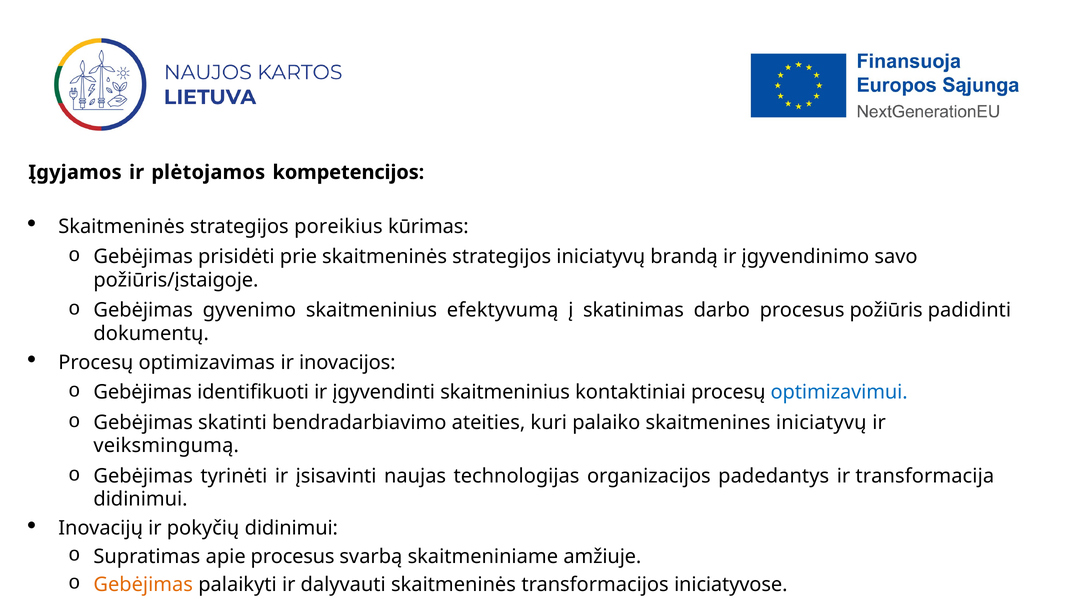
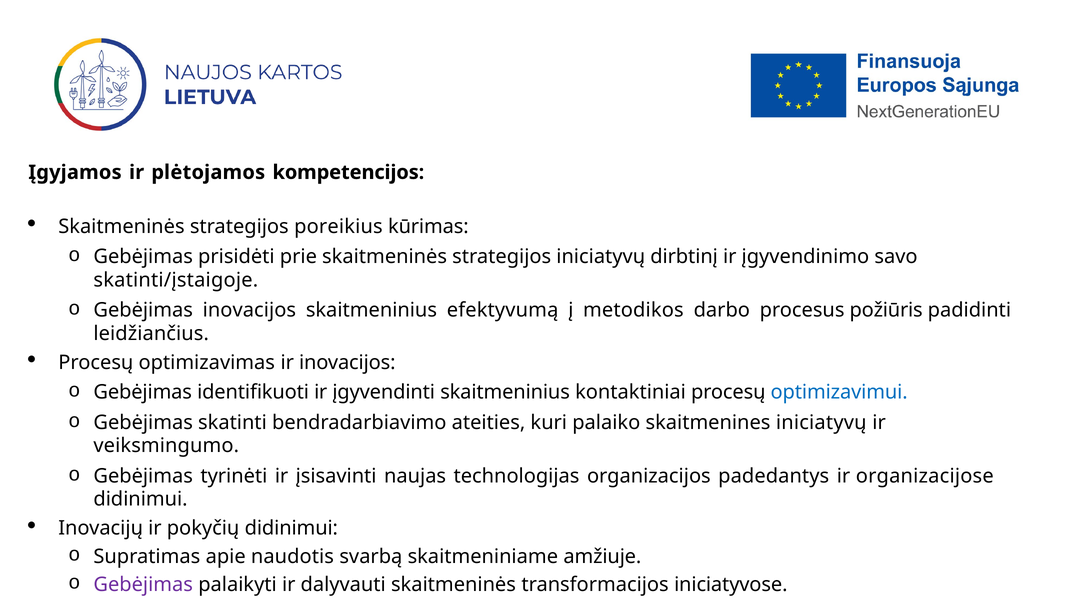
brandą: brandą -> dirbtinį
požiūris/įstaigoje: požiūris/įstaigoje -> skatinti/įstaigoje
Gebėjimas gyvenimo: gyvenimo -> inovacijos
skatinimas: skatinimas -> metodikos
dokumentų: dokumentų -> leidžiančius
veiksmingumą: veiksmingumą -> veiksmingumo
transformacija: transformacija -> organizacijose
apie procesus: procesus -> naudotis
Gebėjimas at (143, 585) colour: orange -> purple
